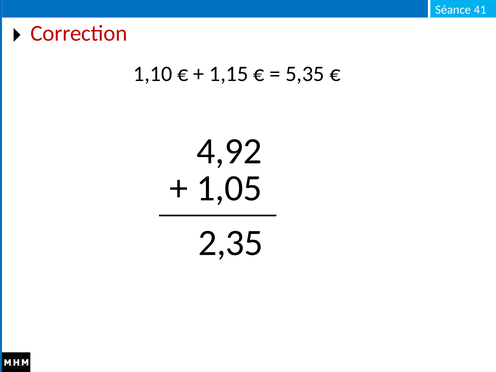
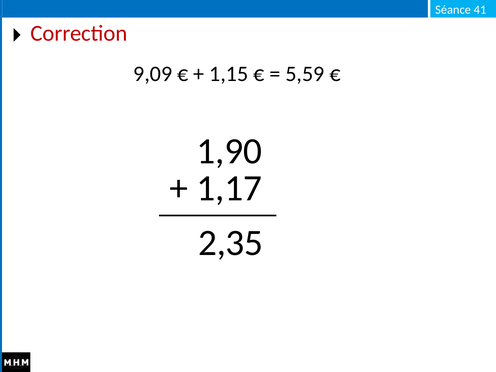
1,10: 1,10 -> 9,09
5,35: 5,35 -> 5,59
4,92: 4,92 -> 1,90
1,05: 1,05 -> 1,17
